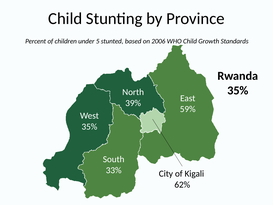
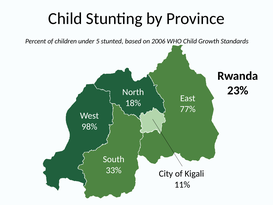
35% at (238, 90): 35% -> 23%
39%: 39% -> 18%
59%: 59% -> 77%
35% at (89, 127): 35% -> 98%
62%: 62% -> 11%
